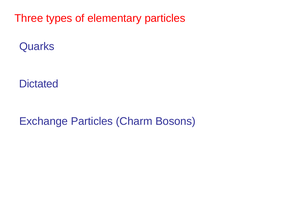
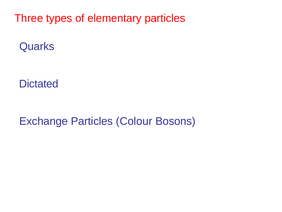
Charm: Charm -> Colour
